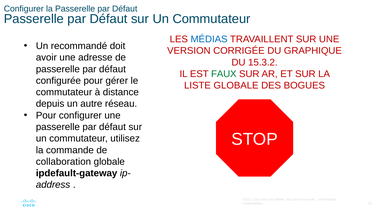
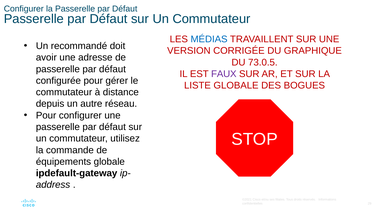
15.3.2: 15.3.2 -> 73.0.5
FAUX colour: green -> purple
collaboration: collaboration -> équipements
